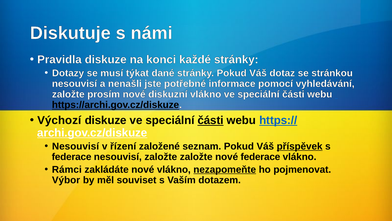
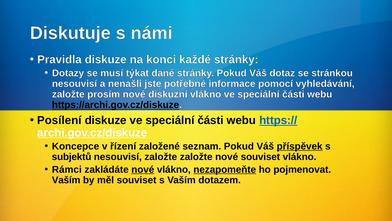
Výchozí: Výchozí -> Posílení
části at (211, 120) underline: present -> none
Nesouvisí at (76, 146): Nesouvisí -> Koncepce
federace at (72, 157): federace -> subjektů
nové federace: federace -> souviset
nové at (143, 169) underline: none -> present
Výbor at (66, 180): Výbor -> Vaším
